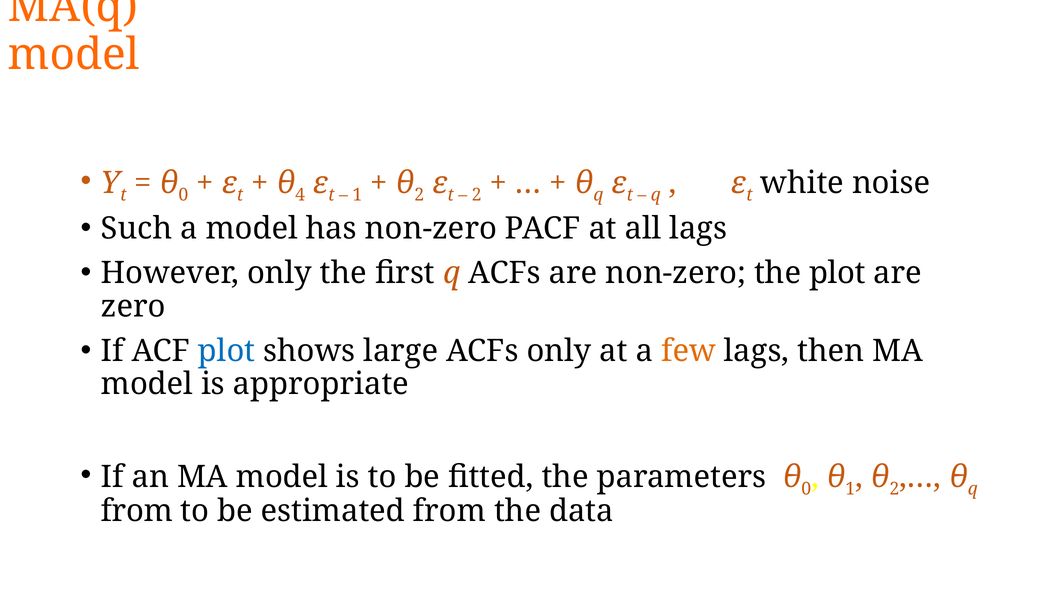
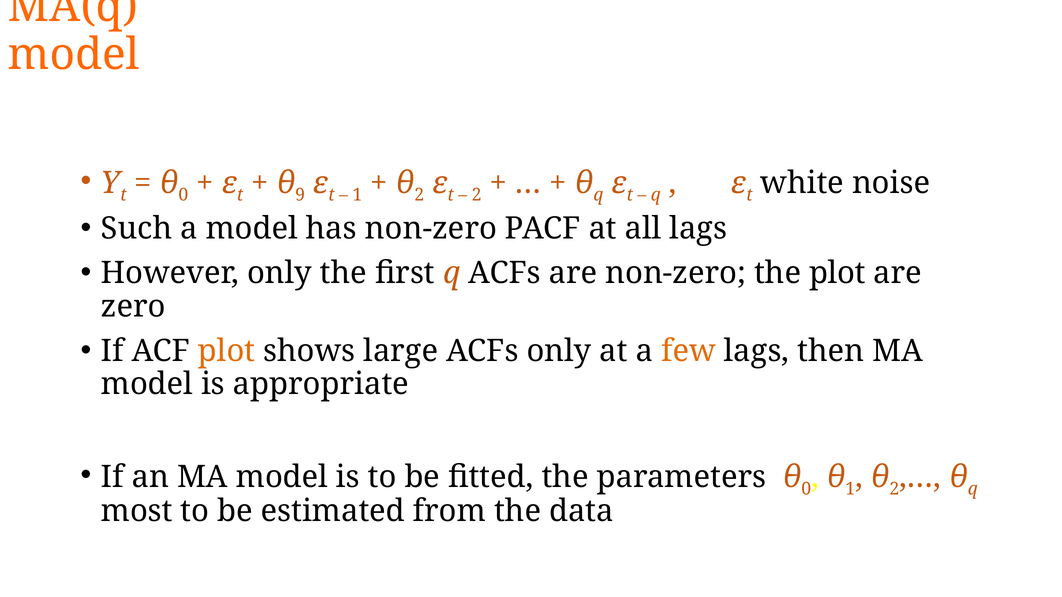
4: 4 -> 9
plot at (227, 351) colour: blue -> orange
from at (137, 511): from -> most
